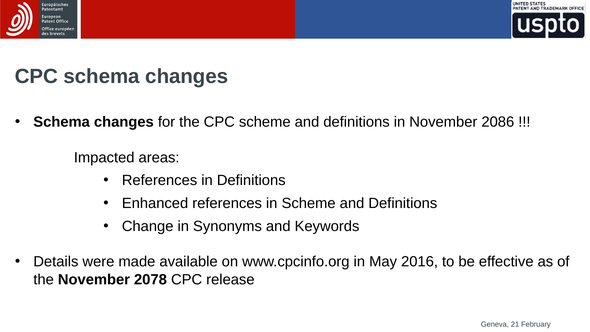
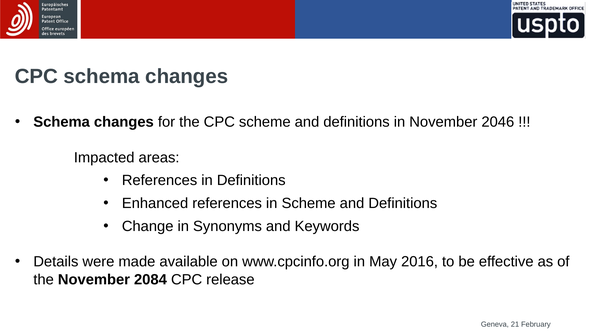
2086: 2086 -> 2046
2078: 2078 -> 2084
